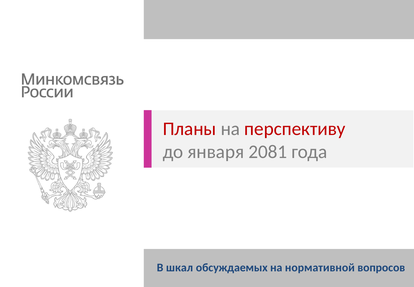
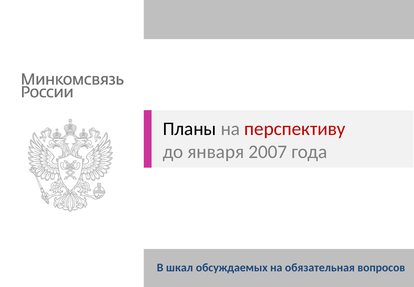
Планы colour: red -> black
2081: 2081 -> 2007
нормативной: нормативной -> обязательная
